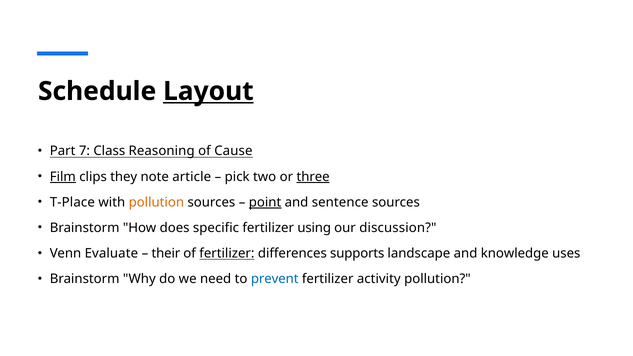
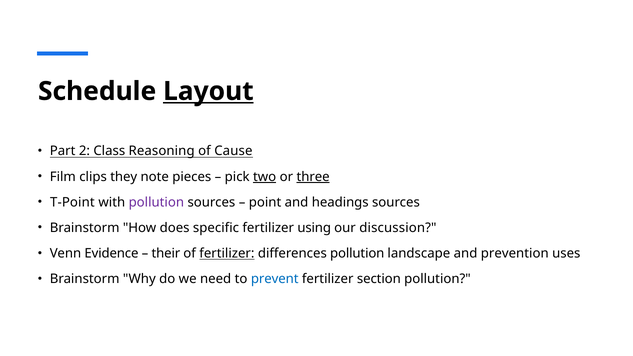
7: 7 -> 2
Film underline: present -> none
article: article -> pieces
two underline: none -> present
T-Place: T-Place -> T-Point
pollution at (156, 202) colour: orange -> purple
point underline: present -> none
sentence: sentence -> headings
Evaluate: Evaluate -> Evidence
differences supports: supports -> pollution
knowledge: knowledge -> prevention
activity: activity -> section
